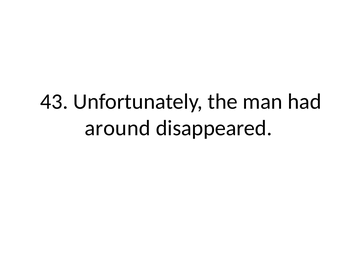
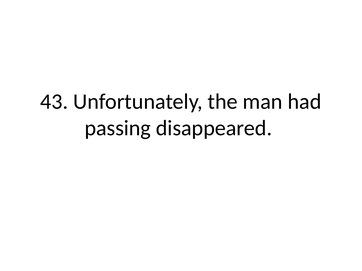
around: around -> passing
